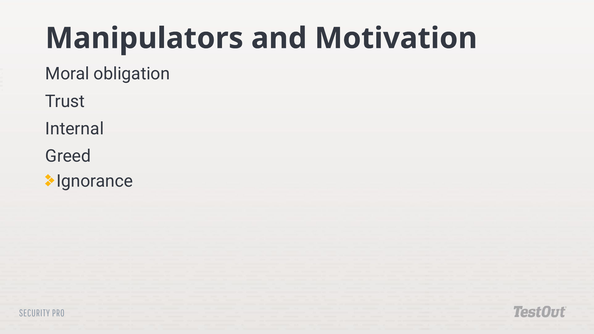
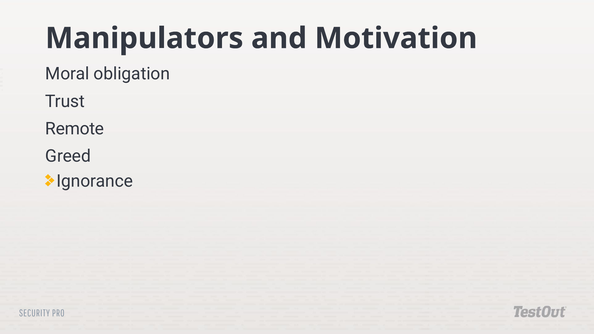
Internal: Internal -> Remote
